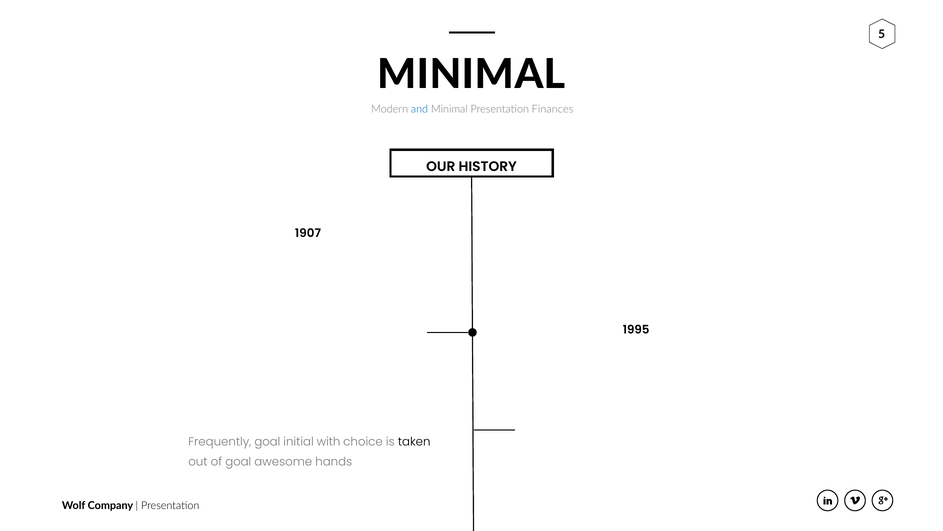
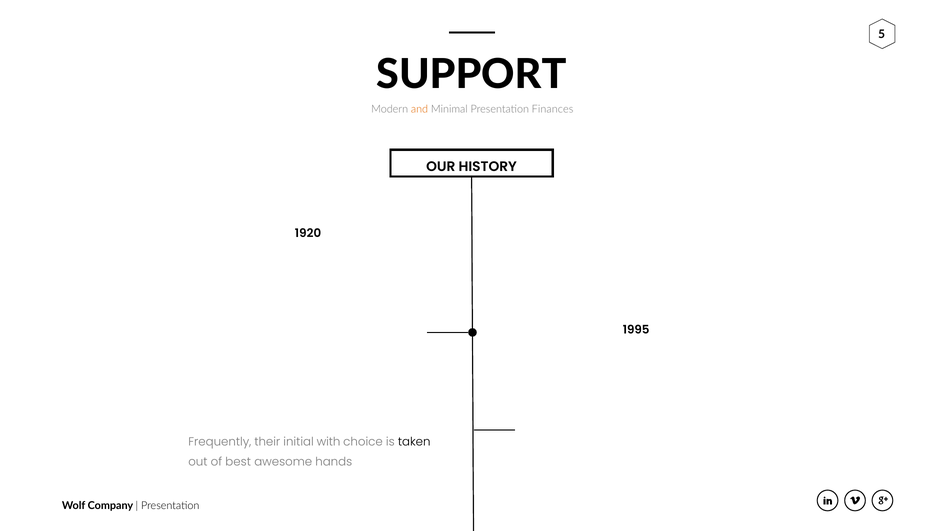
MINIMAL at (471, 75): MINIMAL -> SUPPORT
and colour: blue -> orange
1907: 1907 -> 1920
Frequently goal: goal -> their
of goal: goal -> best
